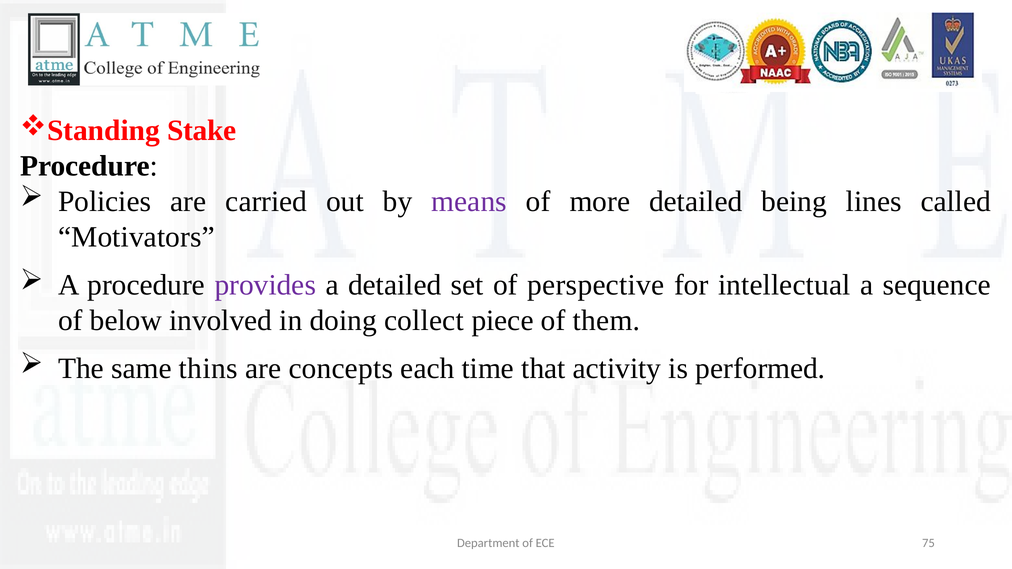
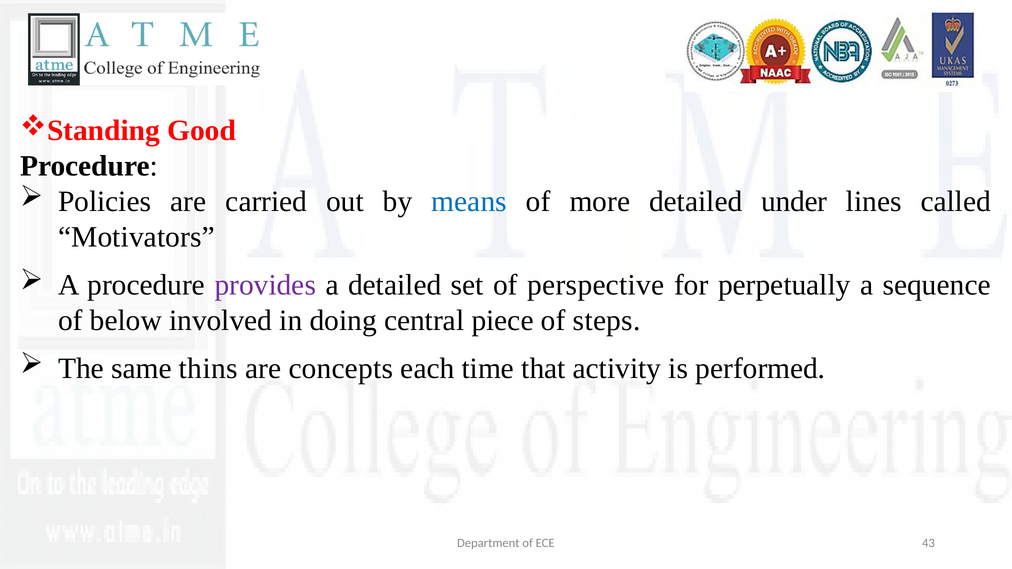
Stake: Stake -> Good
means colour: purple -> blue
being: being -> under
intellectual: intellectual -> perpetually
collect: collect -> central
them: them -> steps
75: 75 -> 43
